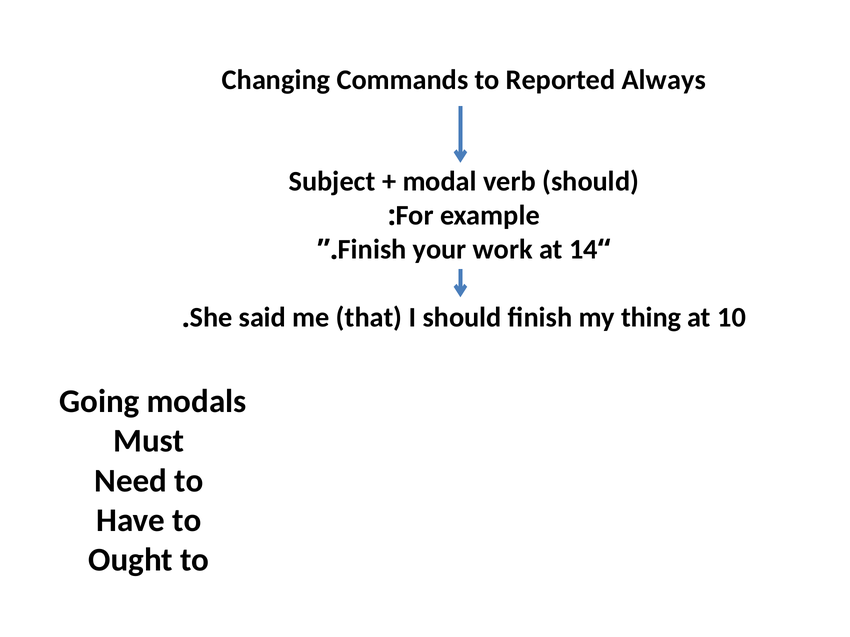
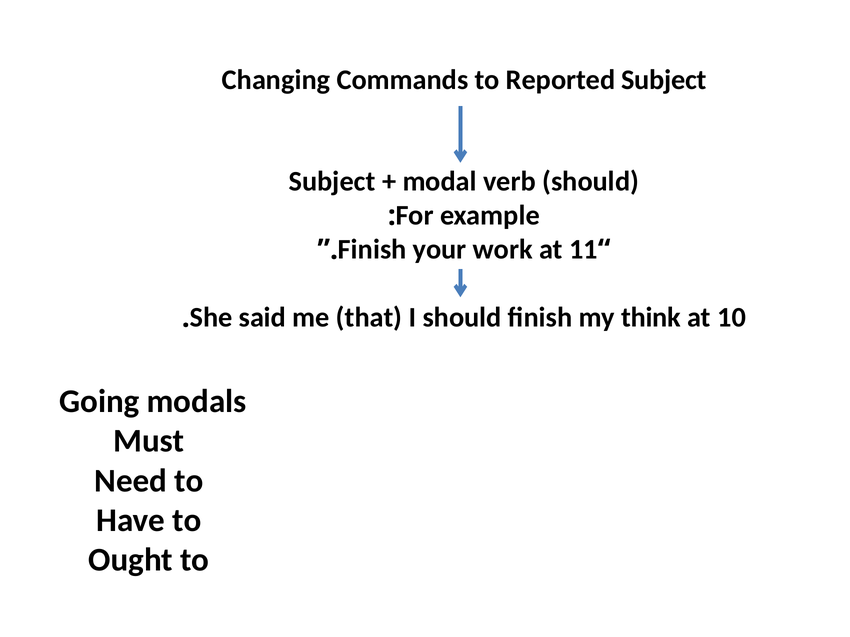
Reported Always: Always -> Subject
14: 14 -> 11
thing: thing -> think
